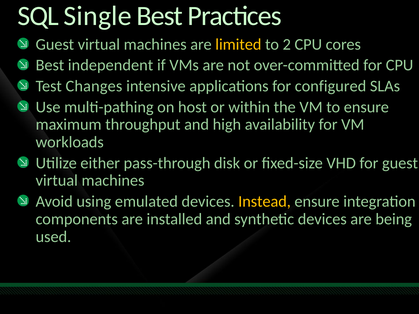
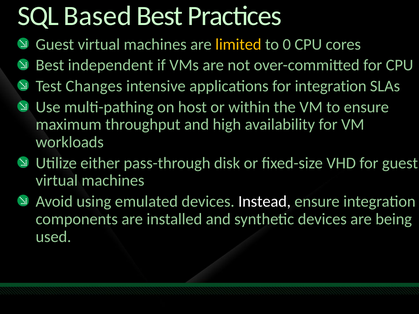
Single: Single -> Based
2: 2 -> 0
for configured: configured -> integration
Instead colour: yellow -> white
